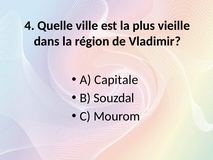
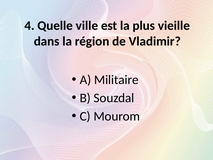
Capitale: Capitale -> Militaire
